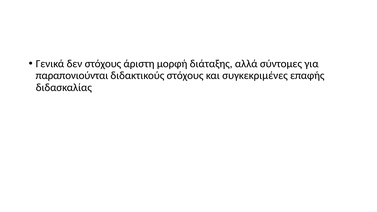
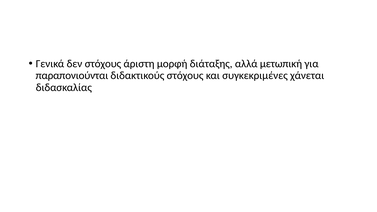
σύντομες: σύντομες -> μετωπική
επαφής: επαφής -> χάνεται
